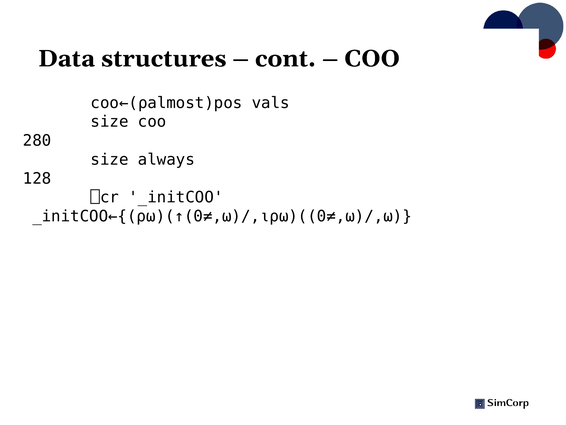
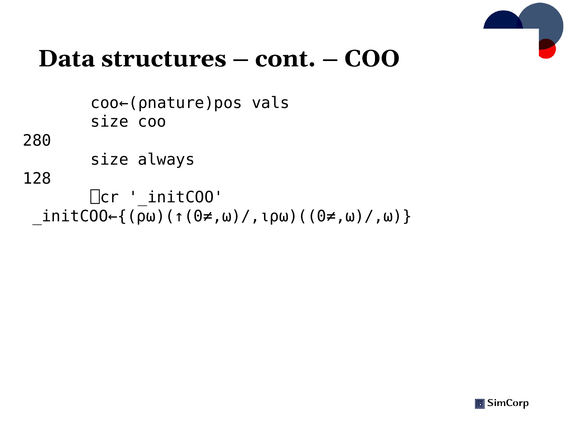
coo←(⍴almost)pos: coo←(⍴almost)pos -> coo←(⍴nature)pos
